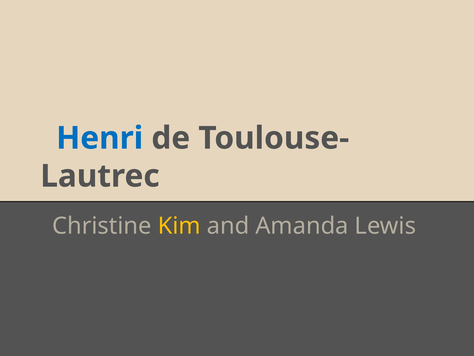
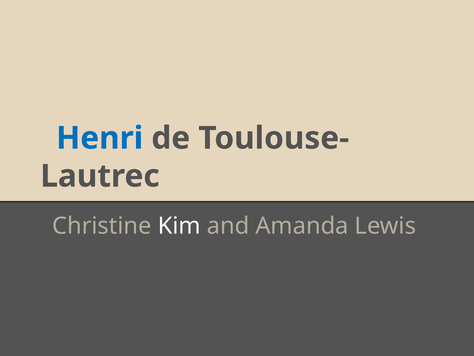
Kim colour: yellow -> white
